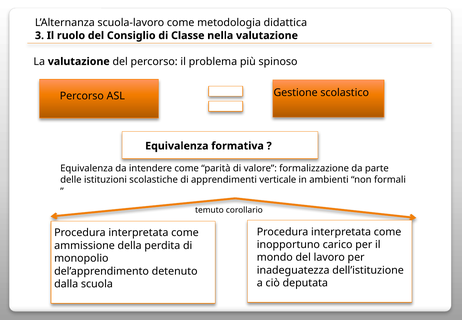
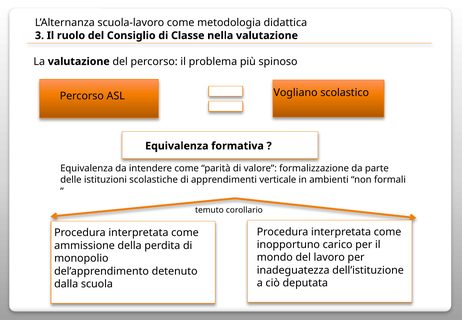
Gestione: Gestione -> Vogliano
